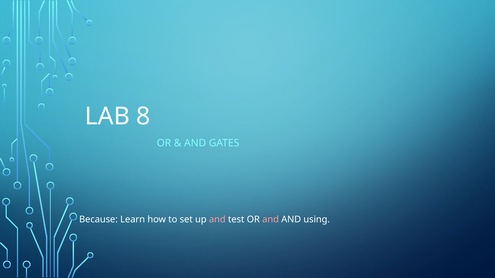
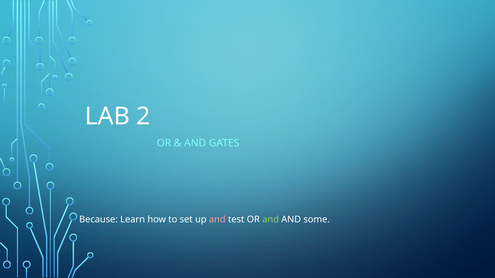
8: 8 -> 2
and at (271, 220) colour: pink -> light green
using: using -> some
